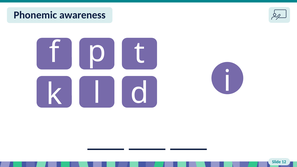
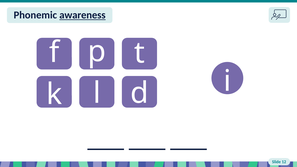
awareness underline: none -> present
